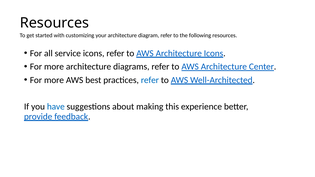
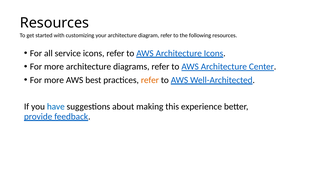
refer at (150, 80) colour: blue -> orange
